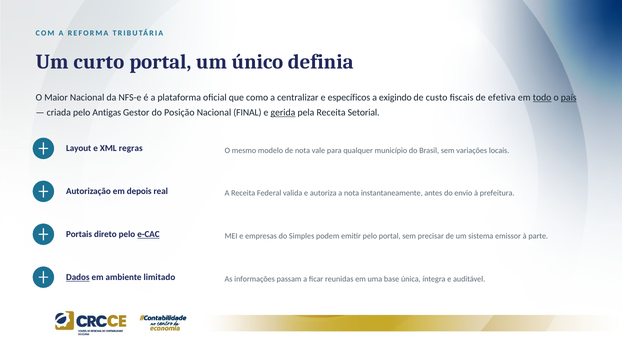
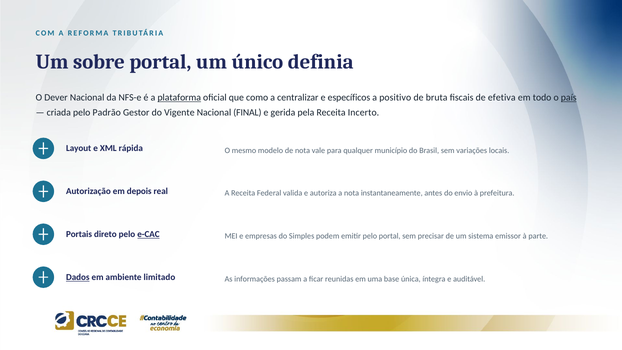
curto: curto -> sobre
Maior: Maior -> Dever
plataforma underline: none -> present
exigindo: exigindo -> positivo
custo: custo -> bruta
todo underline: present -> none
Antigas: Antigas -> Padrão
Posição: Posição -> Vigente
gerida underline: present -> none
Setorial: Setorial -> Incerto
regras: regras -> rápida
